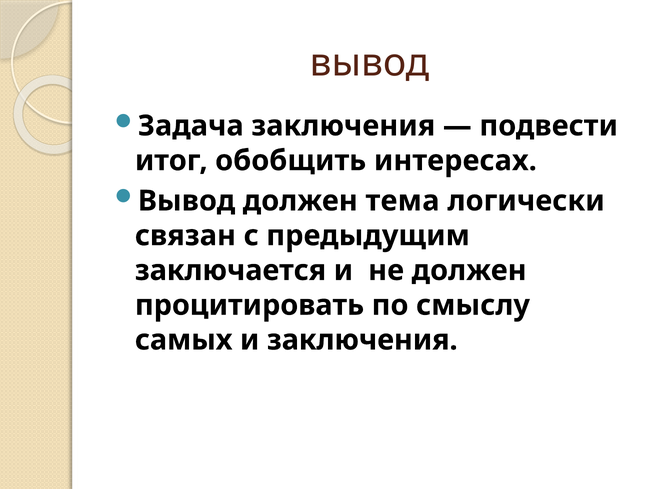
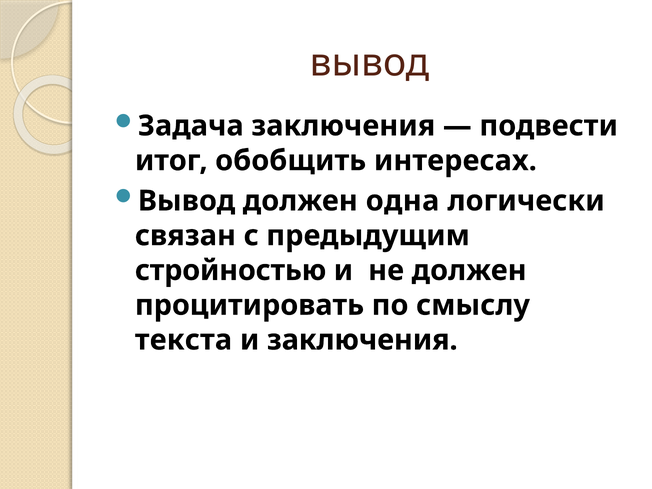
тема: тема -> одна
заключается: заключается -> стройностью
самых: самых -> текста
